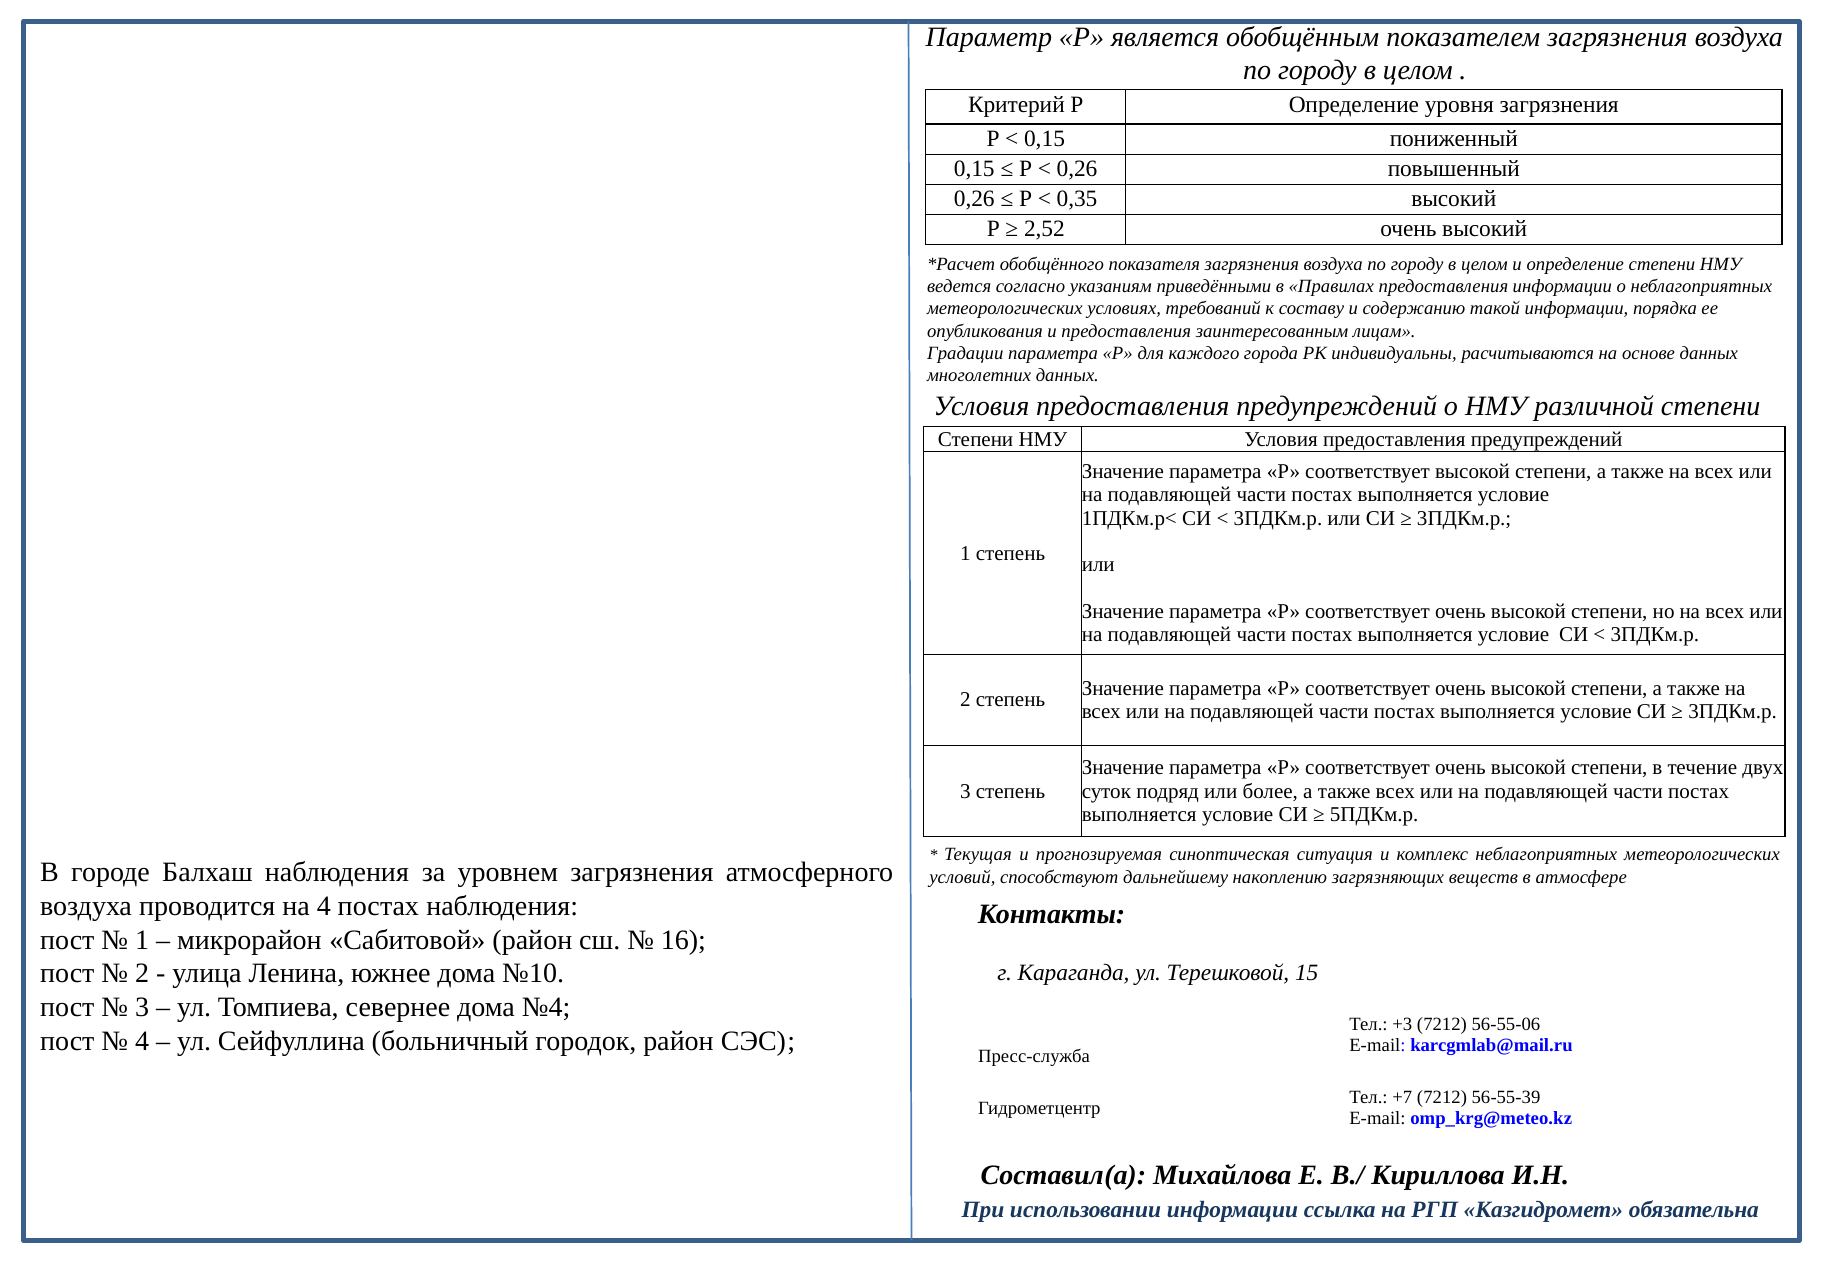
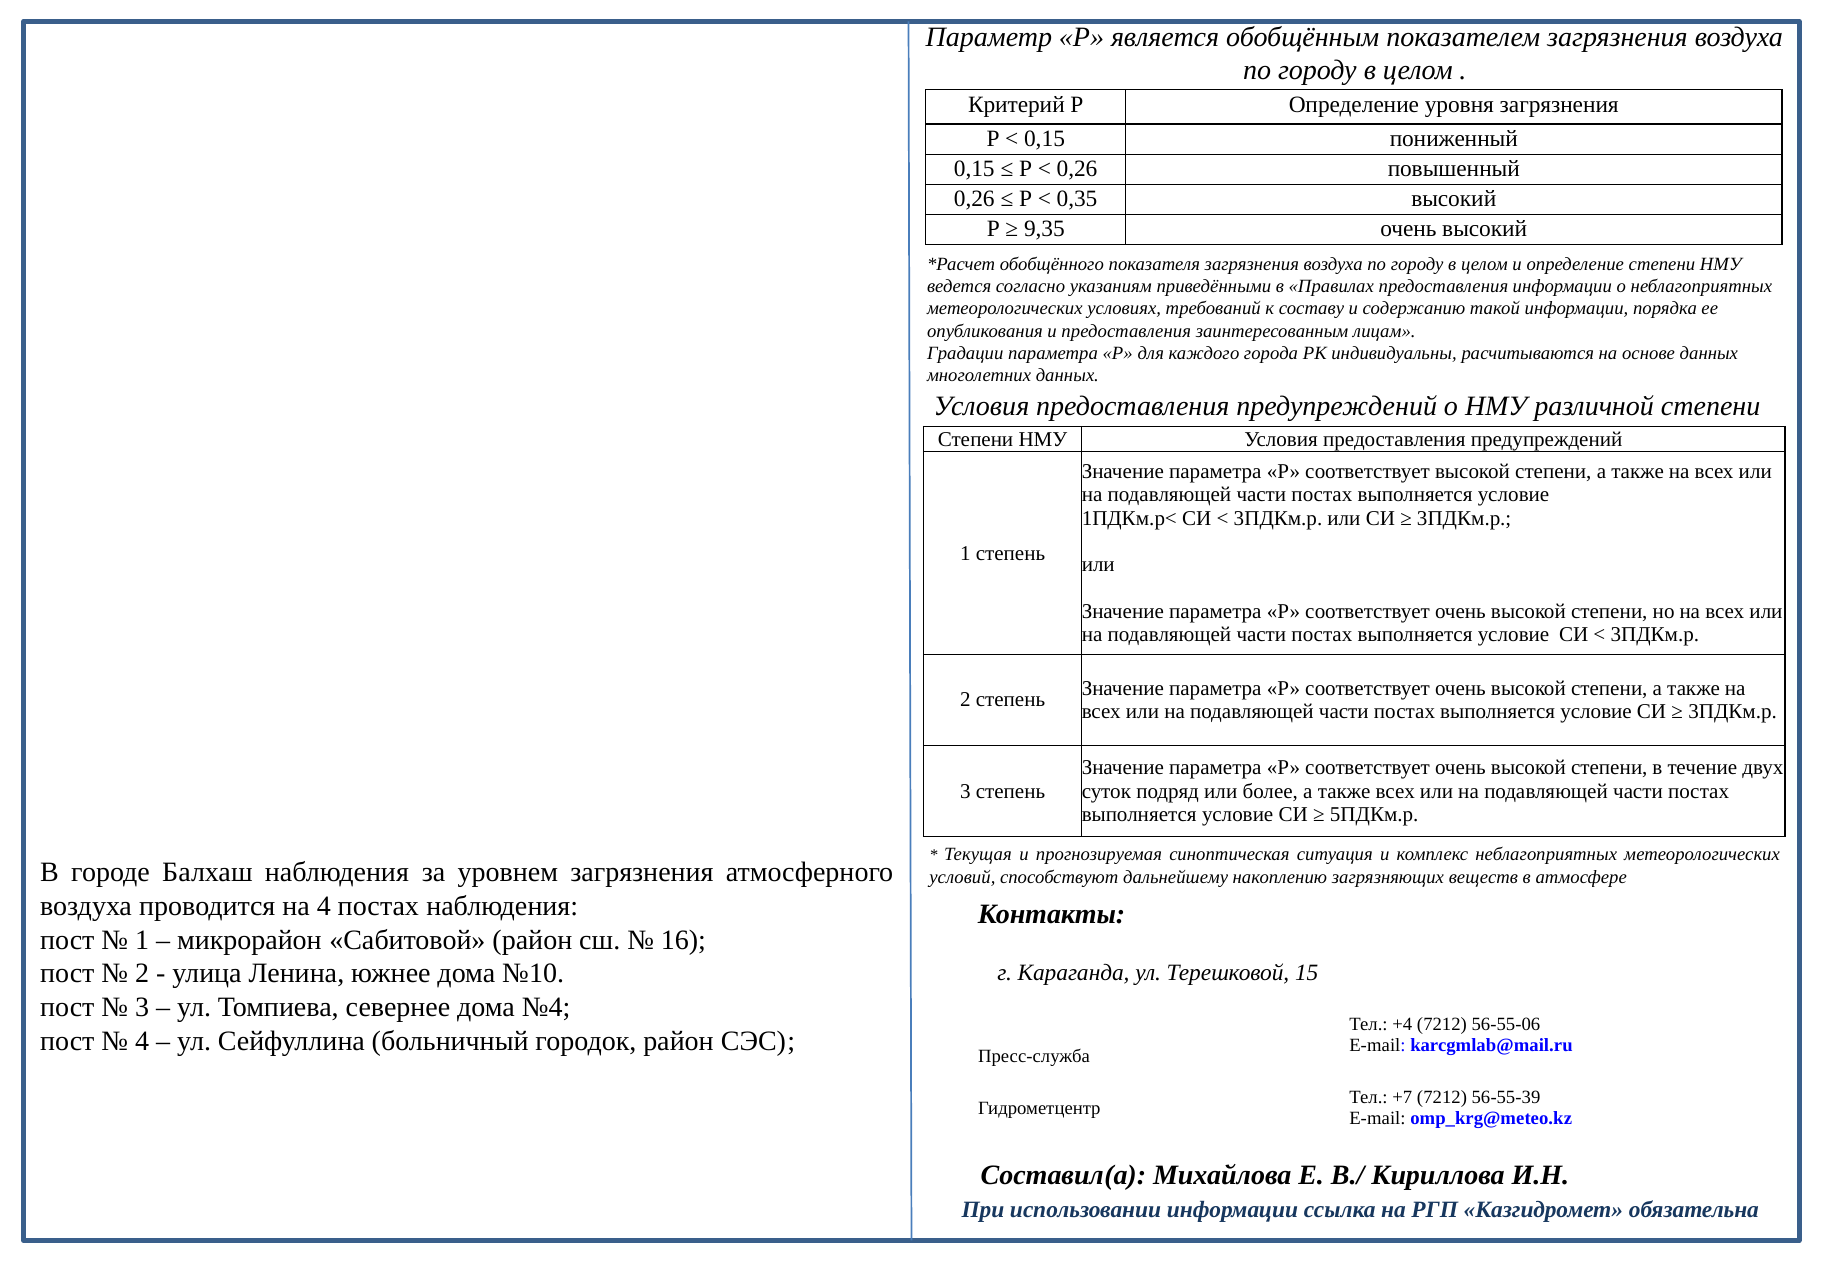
2,52: 2,52 -> 9,35
+3: +3 -> +4
